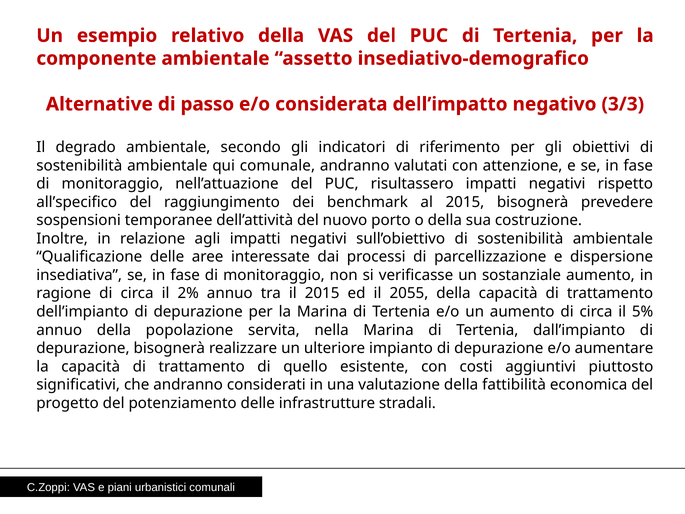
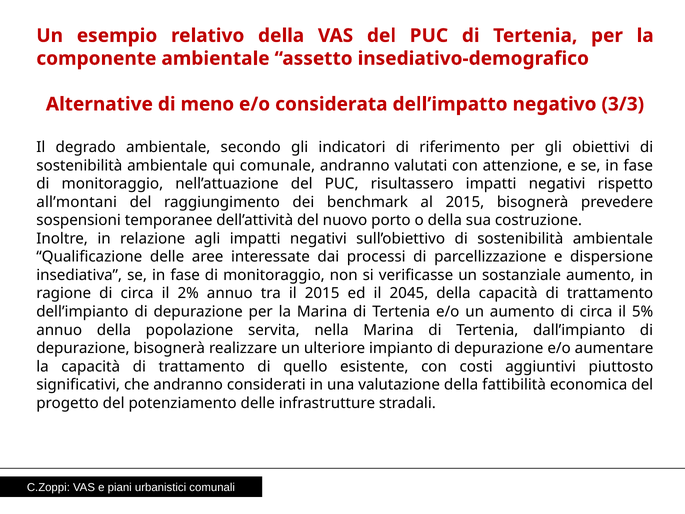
passo: passo -> meno
all’specifico: all’specifico -> all’montani
2055: 2055 -> 2045
